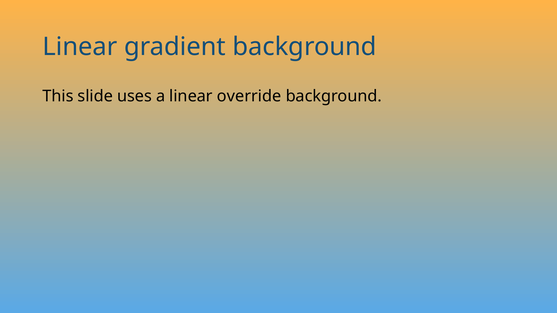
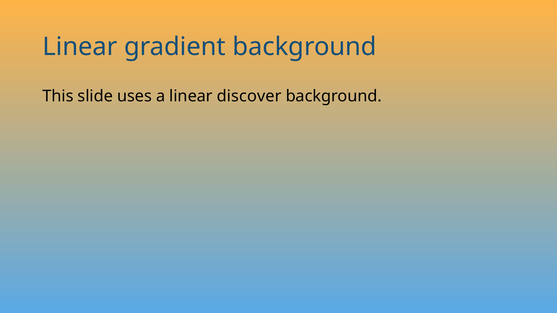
override: override -> discover
